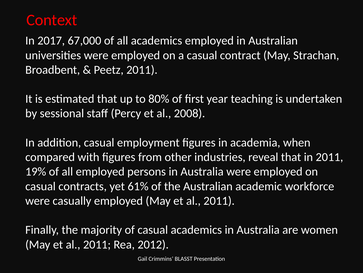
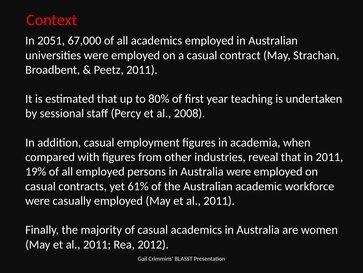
2017: 2017 -> 2051
